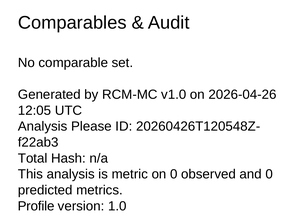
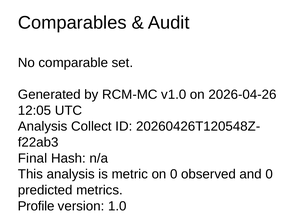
Please: Please -> Collect
Total: Total -> Final
